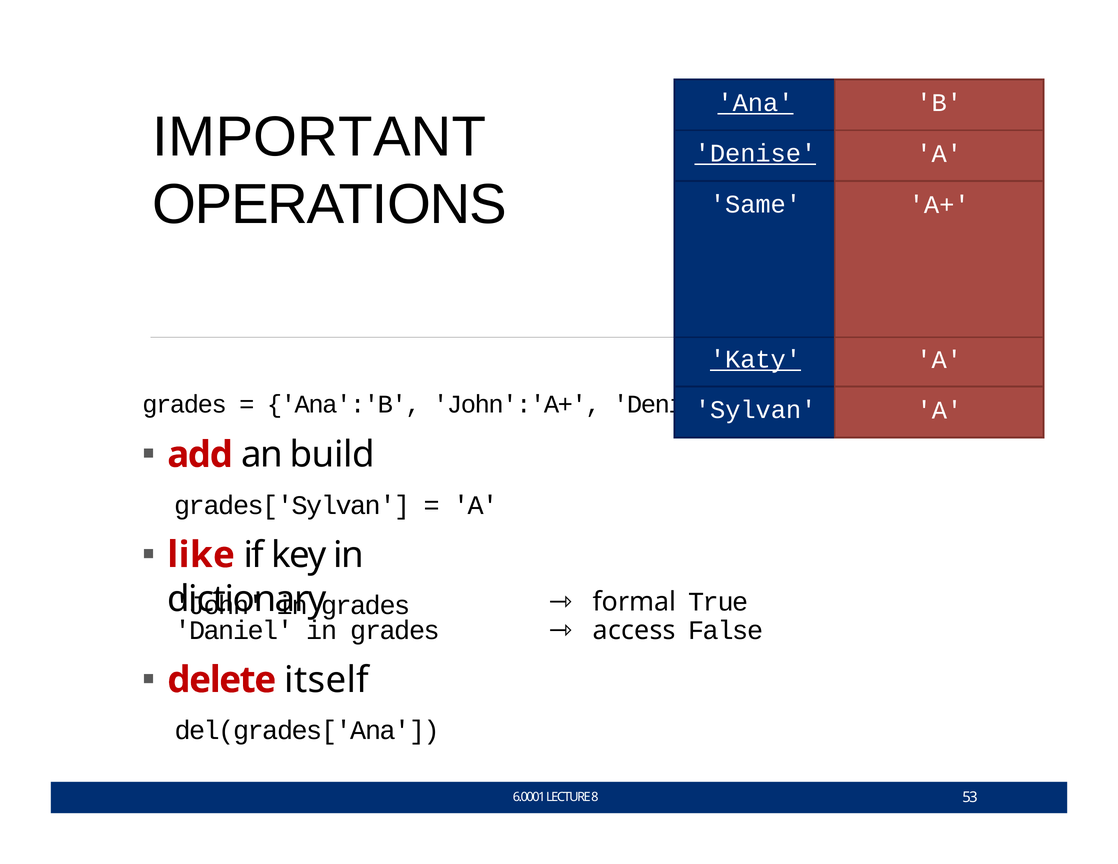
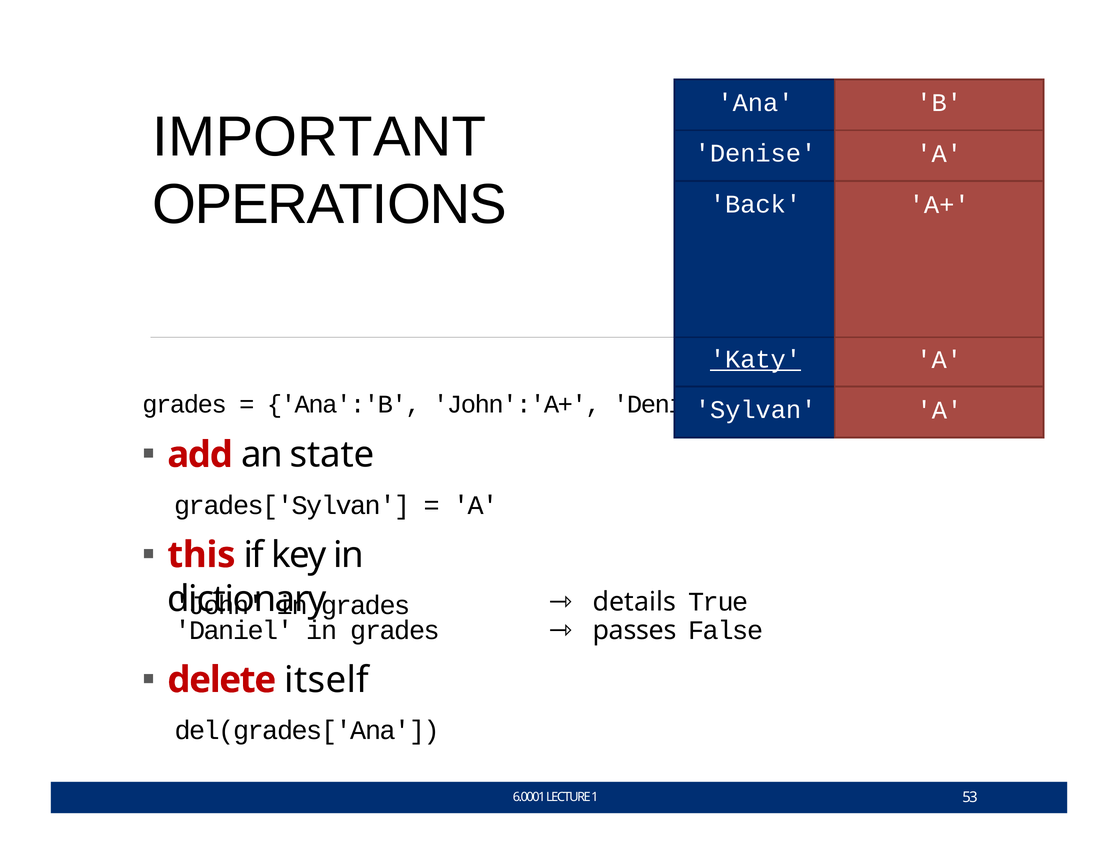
Ana underline: present -> none
Denise underline: present -> none
Same: Same -> Back
build: build -> state
like: like -> this
formal: formal -> details
access: access -> passes
8: 8 -> 1
